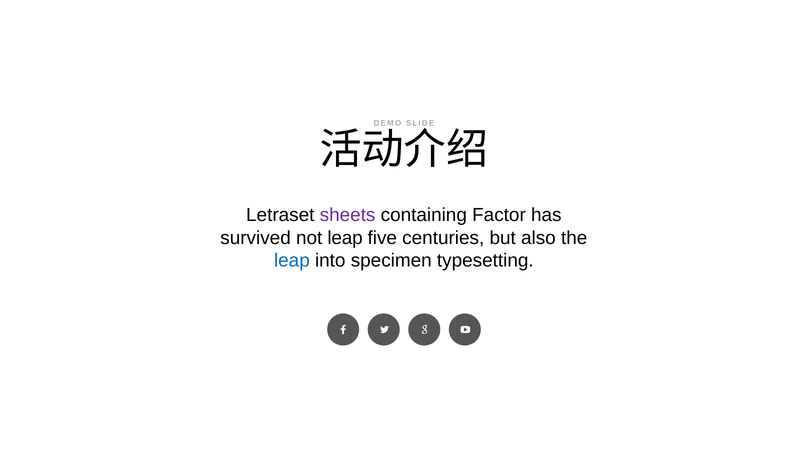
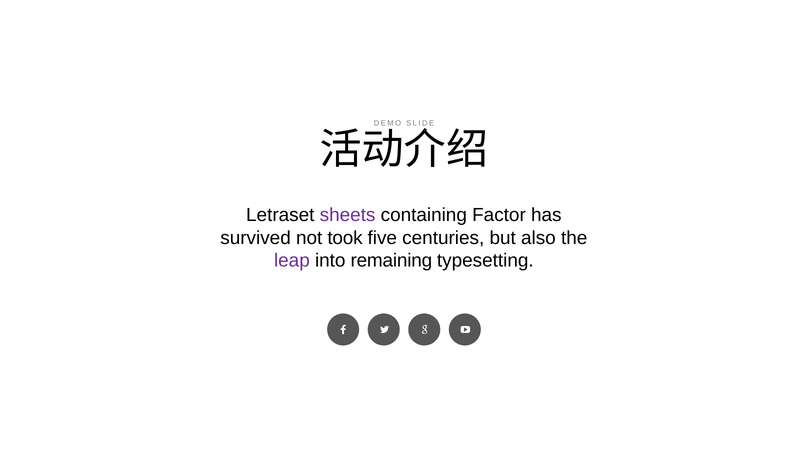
not leap: leap -> took
leap at (292, 261) colour: blue -> purple
specimen: specimen -> remaining
